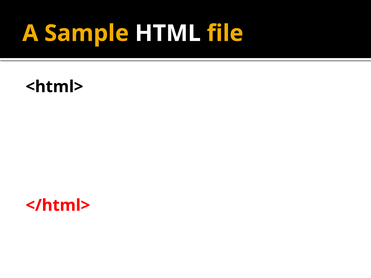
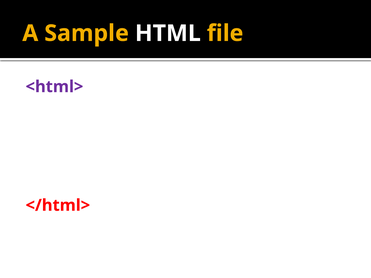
<html> colour: black -> purple
